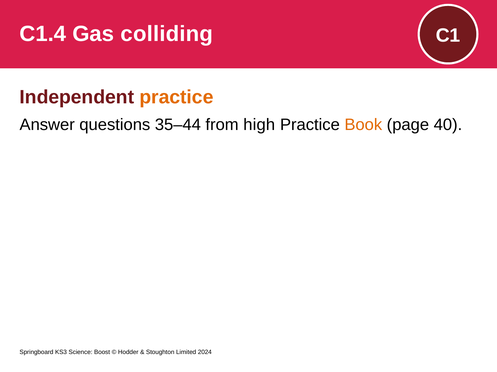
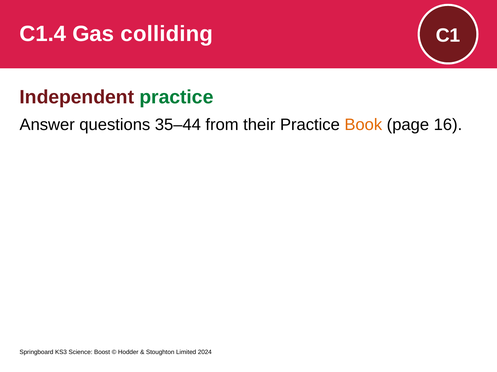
practice at (176, 97) colour: orange -> green
high: high -> their
40: 40 -> 16
